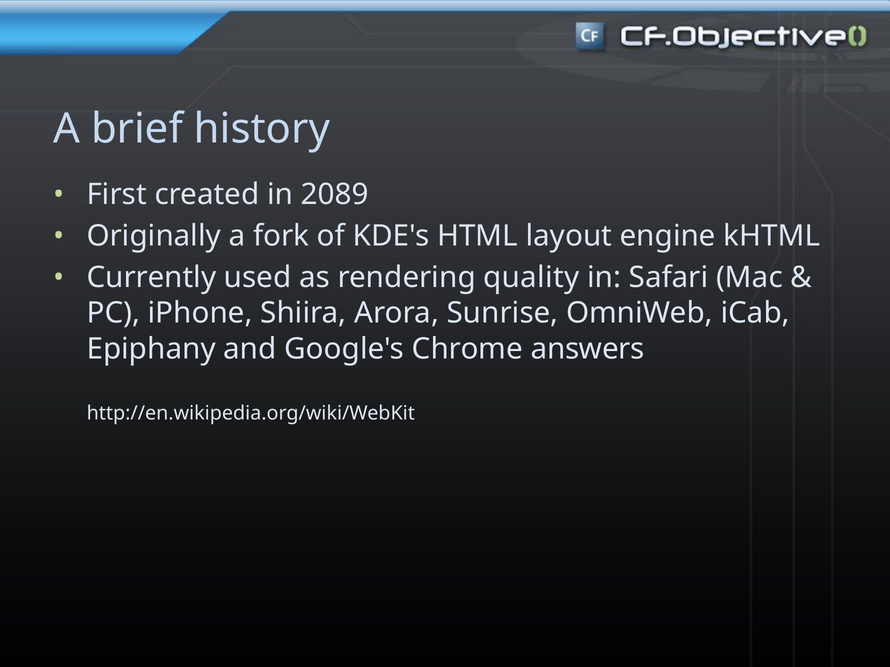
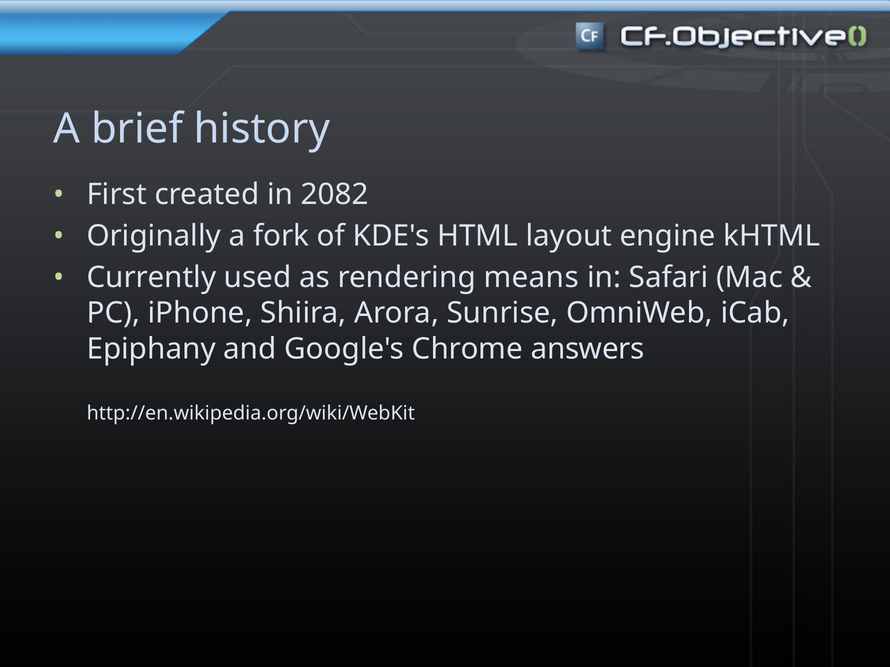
2089: 2089 -> 2082
quality: quality -> means
